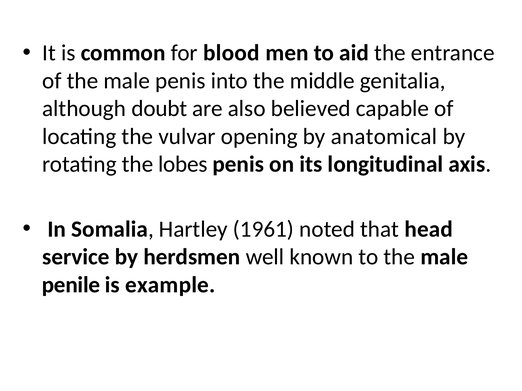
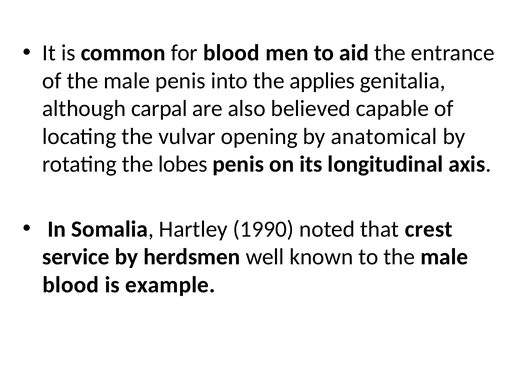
middle: middle -> applies
doubt: doubt -> carpal
1961: 1961 -> 1990
head: head -> crest
penile at (71, 285): penile -> blood
